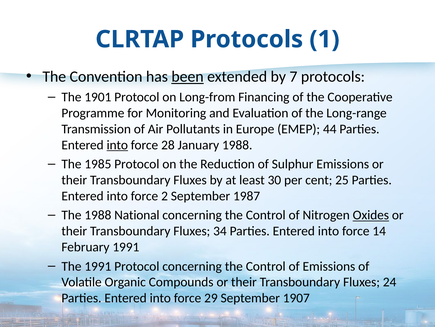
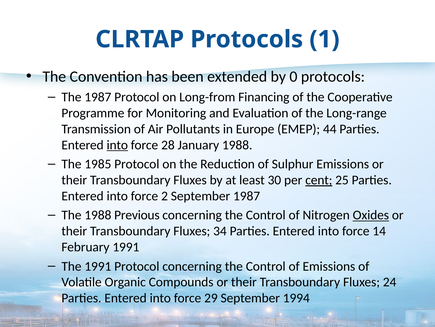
been underline: present -> none
7: 7 -> 0
The 1901: 1901 -> 1987
cent underline: none -> present
National: National -> Previous
1907: 1907 -> 1994
